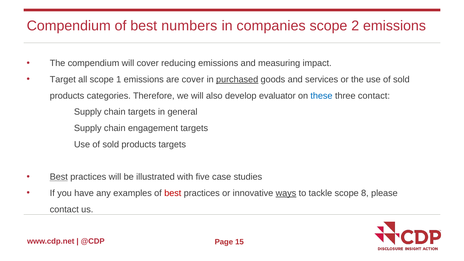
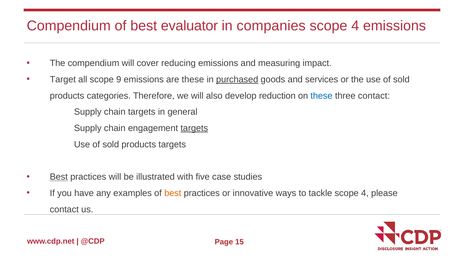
numbers: numbers -> evaluator
2 at (355, 26): 2 -> 4
1: 1 -> 9
are cover: cover -> these
evaluator: evaluator -> reduction
targets at (194, 128) underline: none -> present
best at (173, 193) colour: red -> orange
ways underline: present -> none
tackle scope 8: 8 -> 4
